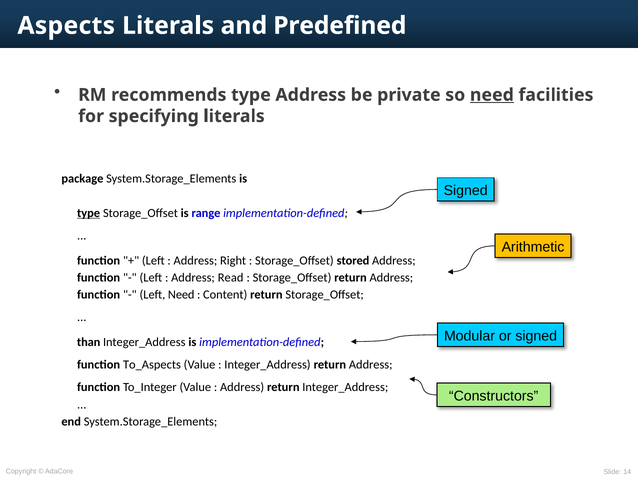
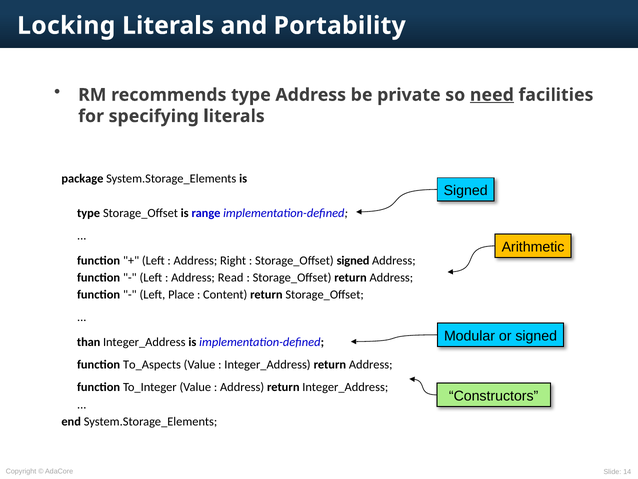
Aspects: Aspects -> Locking
Predefined: Predefined -> Portability
type at (89, 213) underline: present -> none
Storage_Offset stored: stored -> signed
Left Need: Need -> Place
